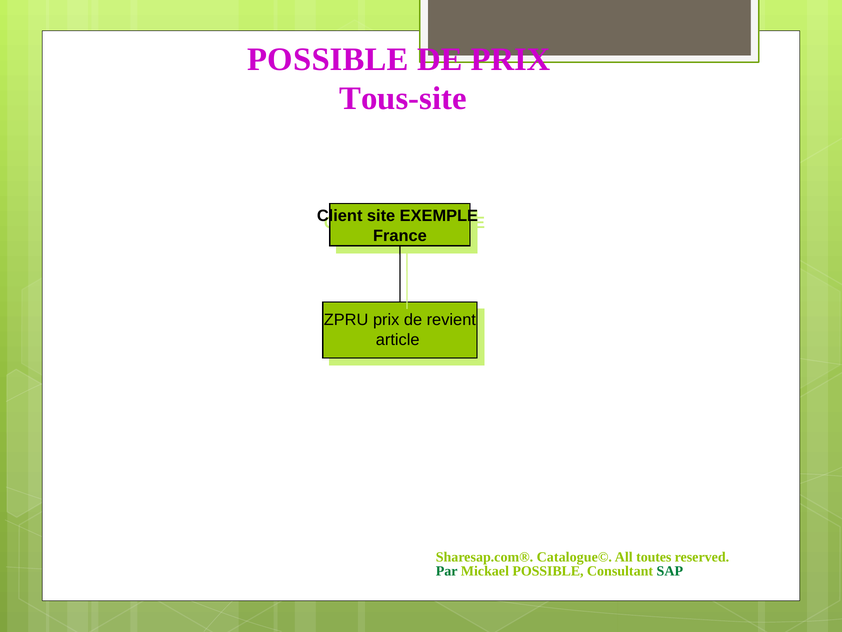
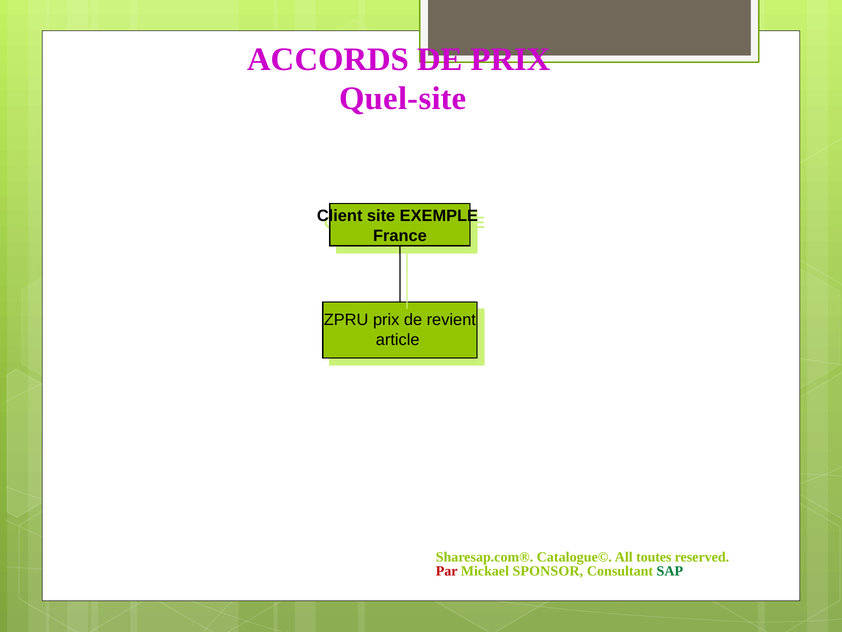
POSSIBLE at (328, 59): POSSIBLE -> ACCORDS
Tous-site: Tous-site -> Quel-site
Par colour: green -> red
Mickael POSSIBLE: POSSIBLE -> SPONSOR
